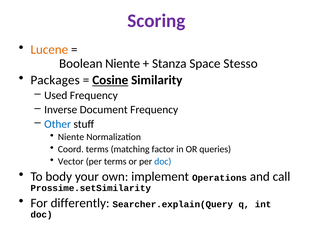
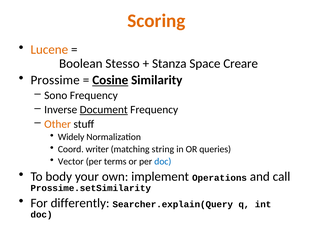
Scoring colour: purple -> orange
Boolean Niente: Niente -> Stesso
Stesso: Stesso -> Creare
Packages: Packages -> Prossime
Used: Used -> Sono
Document underline: none -> present
Other colour: blue -> orange
Niente at (71, 137): Niente -> Widely
Coord terms: terms -> writer
factor: factor -> string
